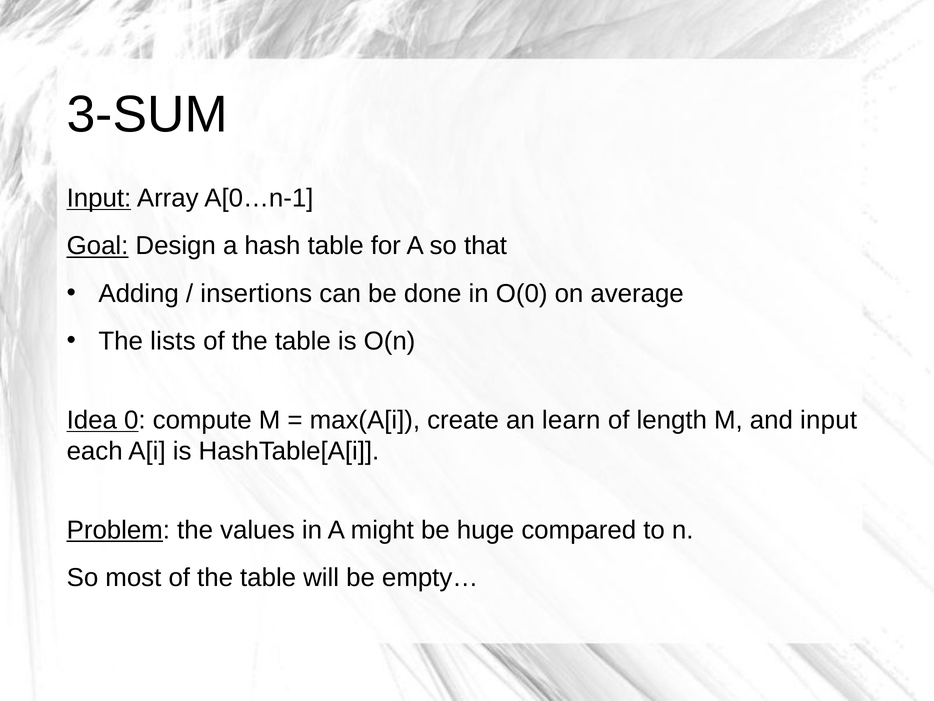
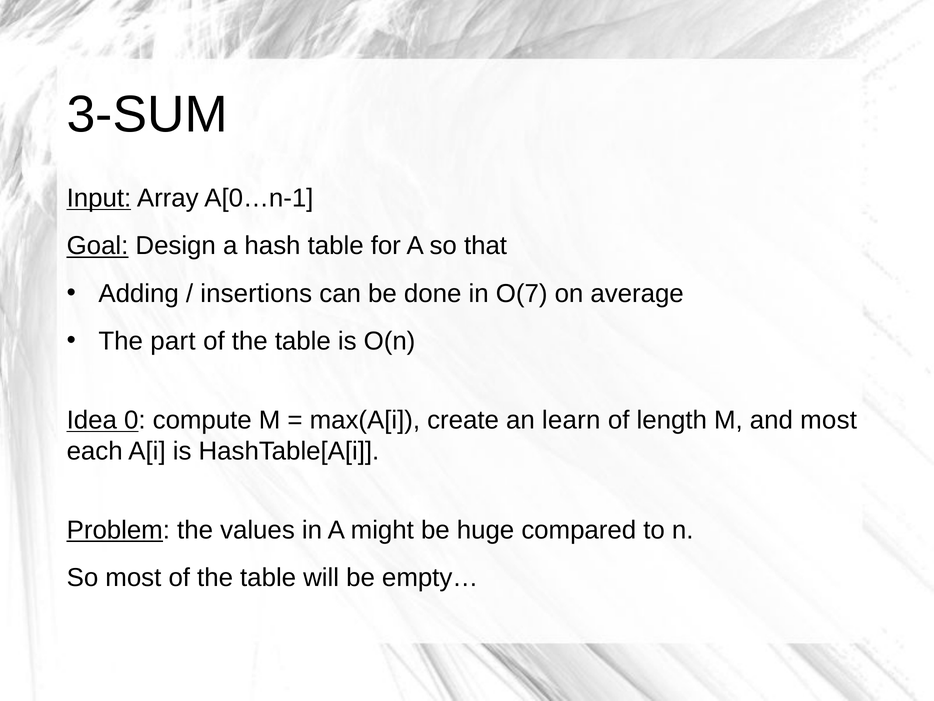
O(0: O(0 -> O(7
lists: lists -> part
and input: input -> most
